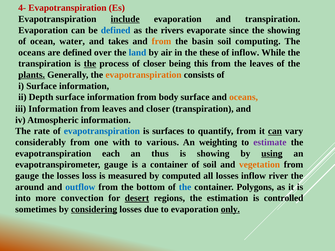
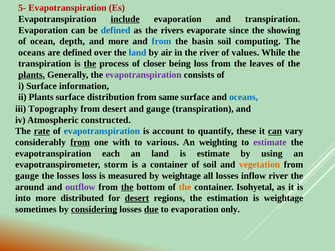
4-: 4- -> 5-
water: water -> depth
and takes: takes -> more
from at (161, 41) colour: orange -> blue
the these: these -> river
of inflow: inflow -> values
being this: this -> loss
evapotranspiration at (143, 75) colour: orange -> purple
ii Depth: Depth -> Plants
information at (111, 97): information -> distribution
body: body -> same
oceans at (244, 97) colour: orange -> blue
iii Information: Information -> Topography
from leaves: leaves -> desert
and closer: closer -> gauge
Atmospheric information: information -> constructed
rate underline: none -> present
surfaces: surfaces -> account
quantify from: from -> these
from at (80, 142) underline: none -> present
an thus: thus -> land
is showing: showing -> estimate
using underline: present -> none
evapotranspirometer gauge: gauge -> storm
by computed: computed -> weightage
outflow colour: blue -> purple
the at (127, 187) underline: none -> present
the at (185, 187) colour: blue -> orange
Polygons: Polygons -> Isohyetal
convection: convection -> distributed
is controlled: controlled -> weightage
due underline: none -> present
only underline: present -> none
